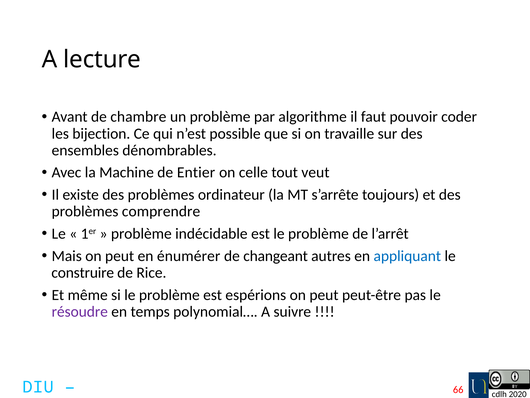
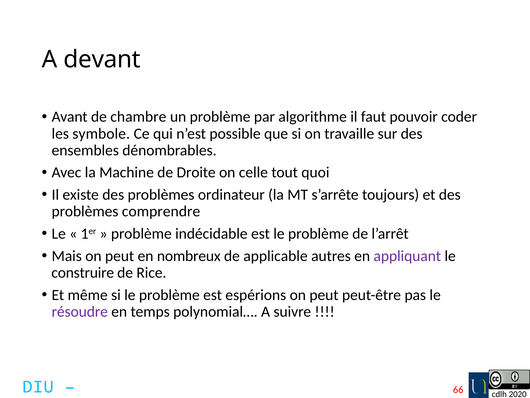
lecture: lecture -> devant
bijection: bijection -> symbole
Entier: Entier -> Droite
veut: veut -> quoi
énumérer: énumérer -> nombreux
changeant: changeant -> applicable
appliquant colour: blue -> purple
